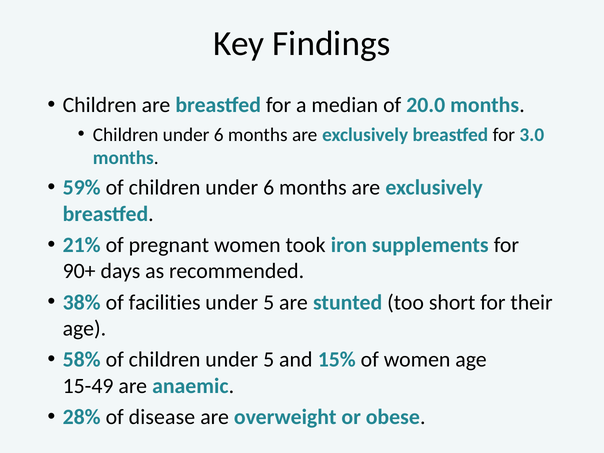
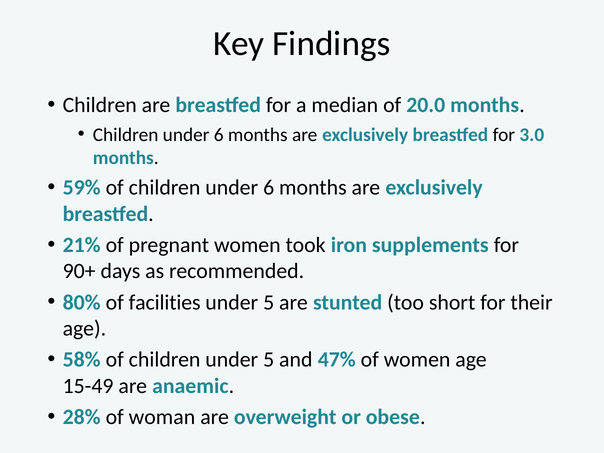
38%: 38% -> 80%
15%: 15% -> 47%
disease: disease -> woman
